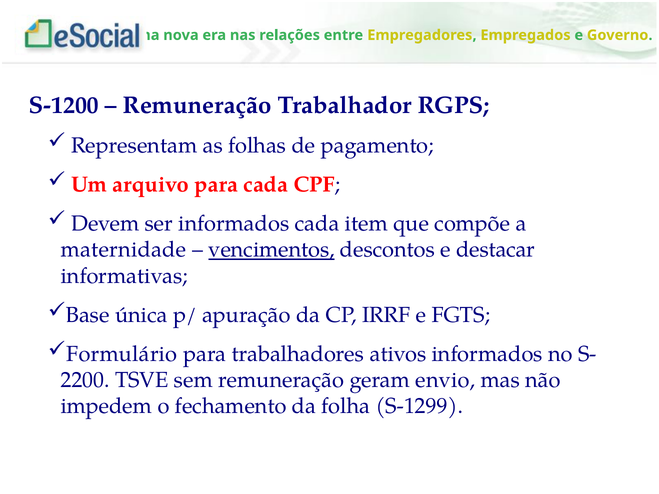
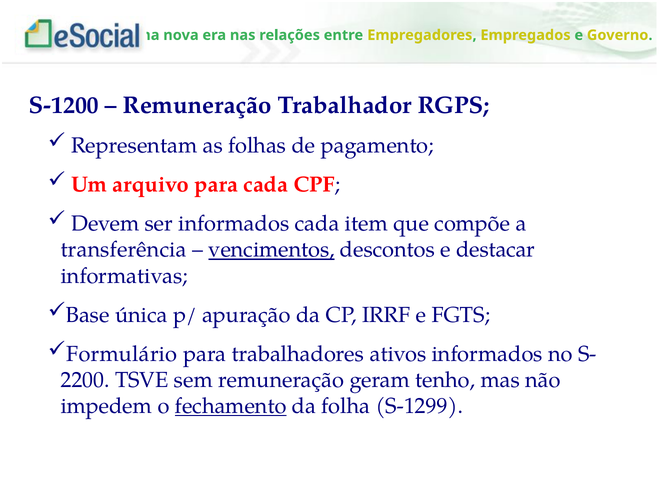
maternidade: maternidade -> transferência
envio: envio -> tenho
fechamento underline: none -> present
